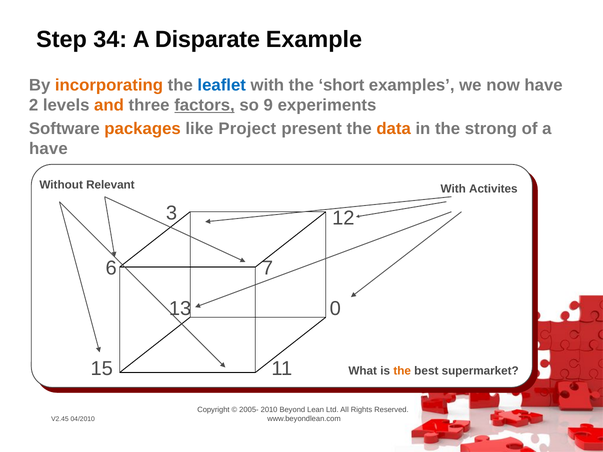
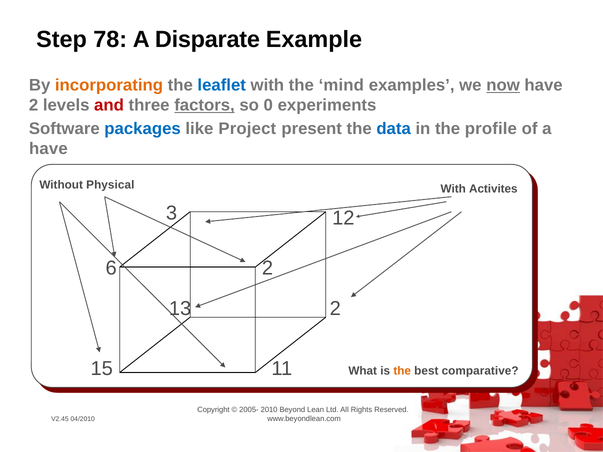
34: 34 -> 78
short: short -> mind
now underline: none -> present
and colour: orange -> red
9: 9 -> 0
packages colour: orange -> blue
data colour: orange -> blue
strong: strong -> profile
Relevant: Relevant -> Physical
6 7: 7 -> 2
13 0: 0 -> 2
supermarket: supermarket -> comparative
